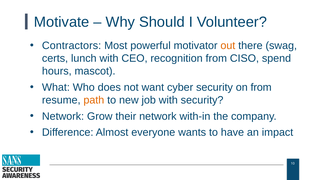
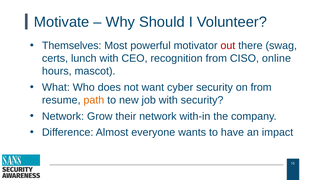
Contractors: Contractors -> Themselves
out colour: orange -> red
spend: spend -> online
